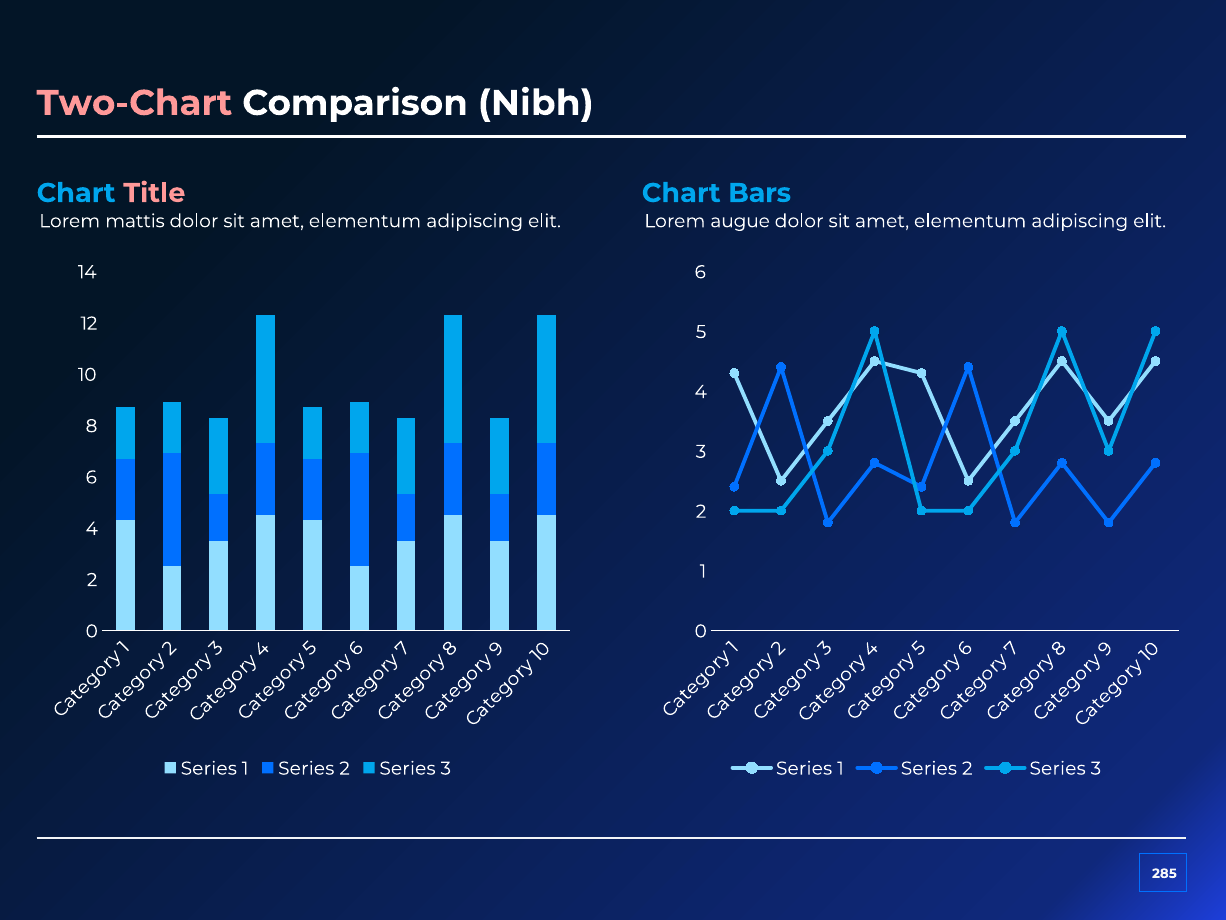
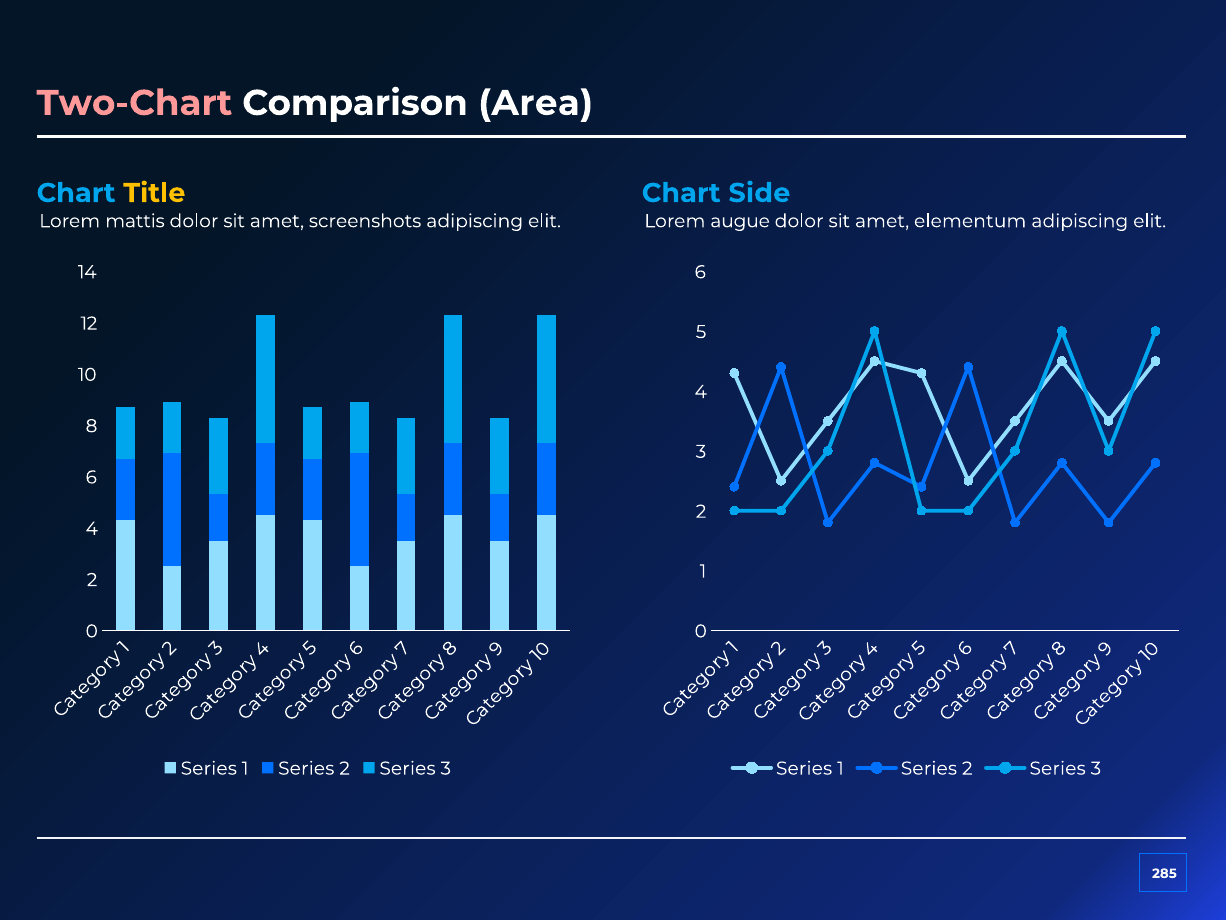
Nibh: Nibh -> Area
Title colour: pink -> yellow
Bars: Bars -> Side
elementum at (365, 221): elementum -> screenshots
